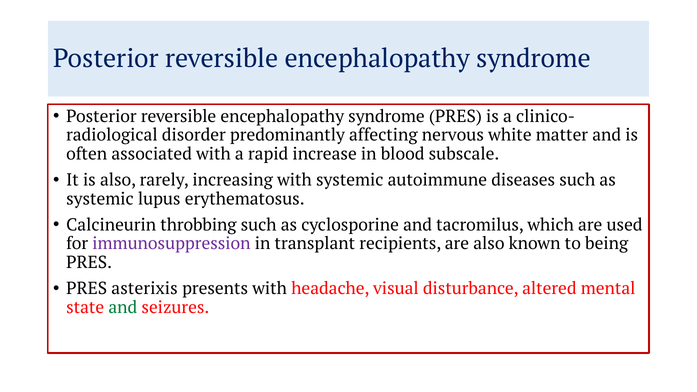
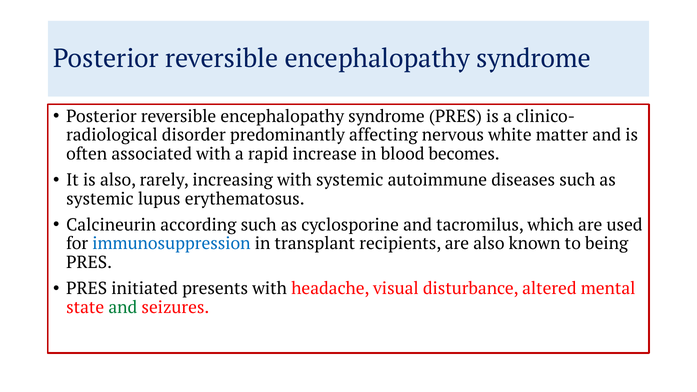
subscale: subscale -> becomes
throbbing: throbbing -> according
immunosuppression colour: purple -> blue
asterixis: asterixis -> initiated
